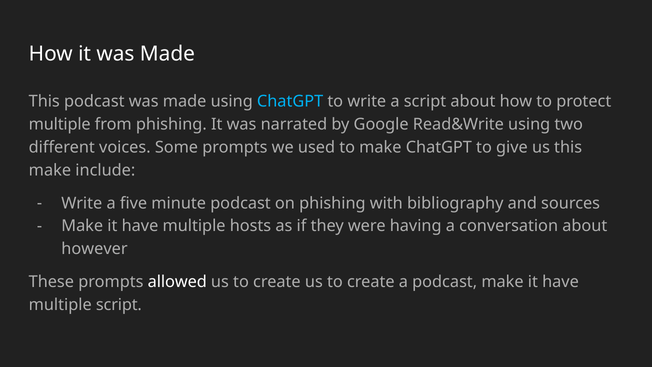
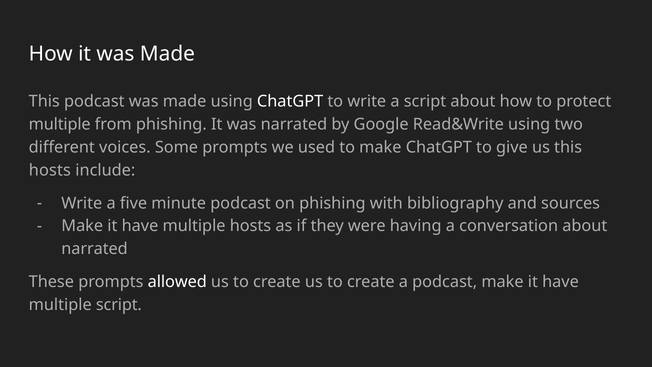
ChatGPT at (290, 101) colour: light blue -> white
make at (50, 170): make -> hosts
however at (95, 249): however -> narrated
